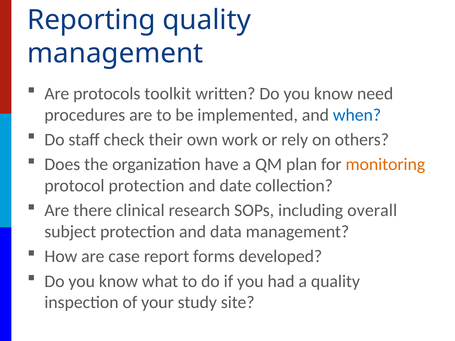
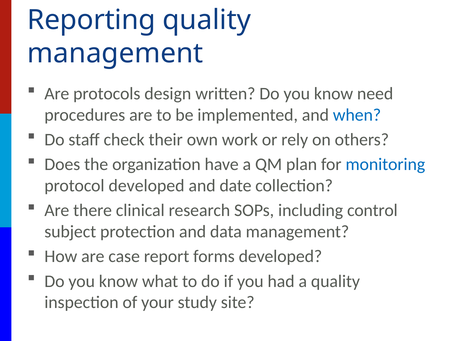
toolkit: toolkit -> design
monitoring colour: orange -> blue
protocol protection: protection -> developed
overall: overall -> control
